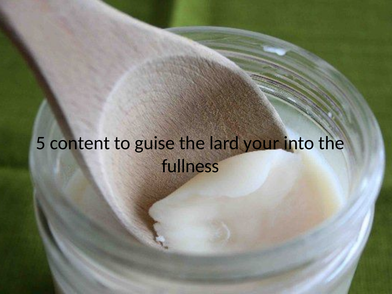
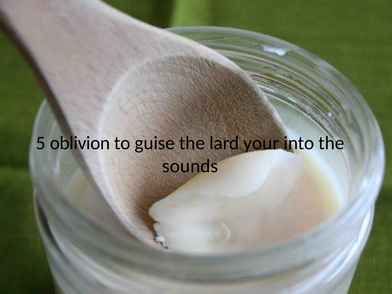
content: content -> oblivion
fullness: fullness -> sounds
